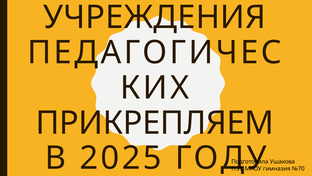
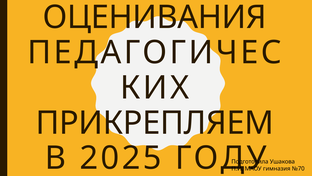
УЧРЕЖДЕНИЯ: УЧРЕЖДЕНИЯ -> ОЦЕНИВАНИЯ
